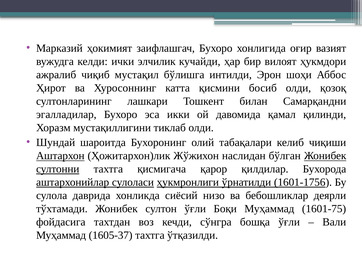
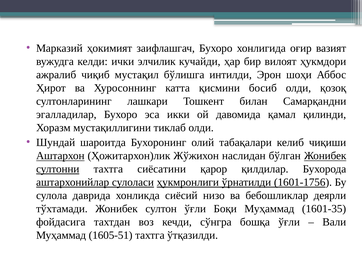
қисмигача: қисмигача -> сиёсатини
1601-75: 1601-75 -> 1601-35
1605-37: 1605-37 -> 1605-51
